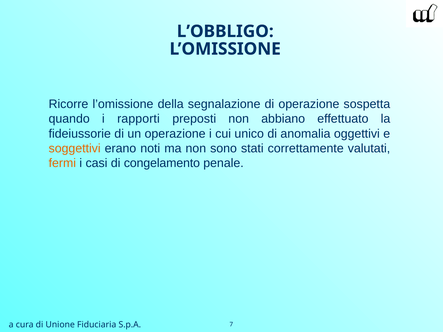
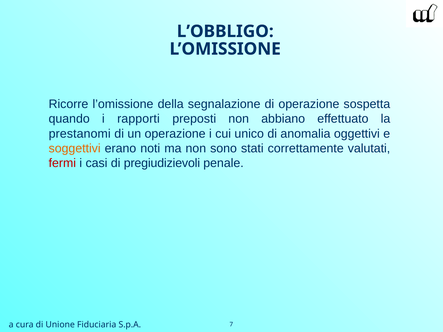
fideiussorie: fideiussorie -> prestanomi
fermi colour: orange -> red
congelamento: congelamento -> pregiudizievoli
